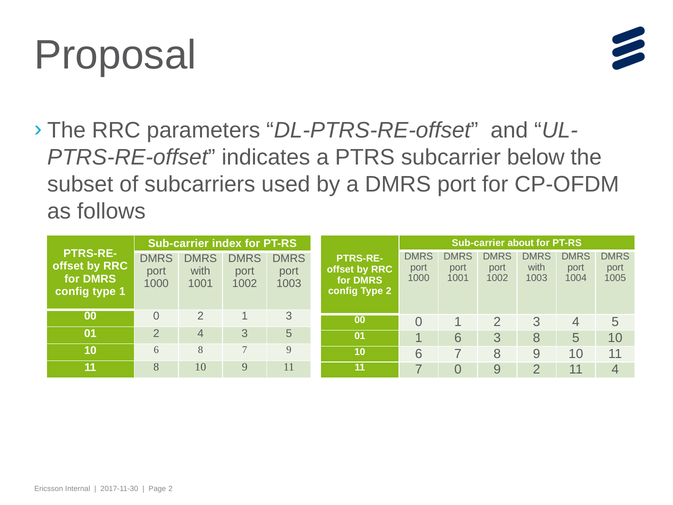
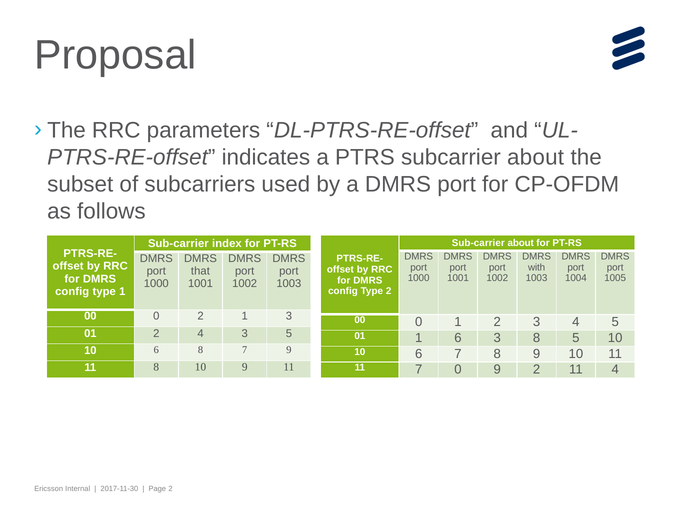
subcarrier below: below -> about
with at (201, 271): with -> that
